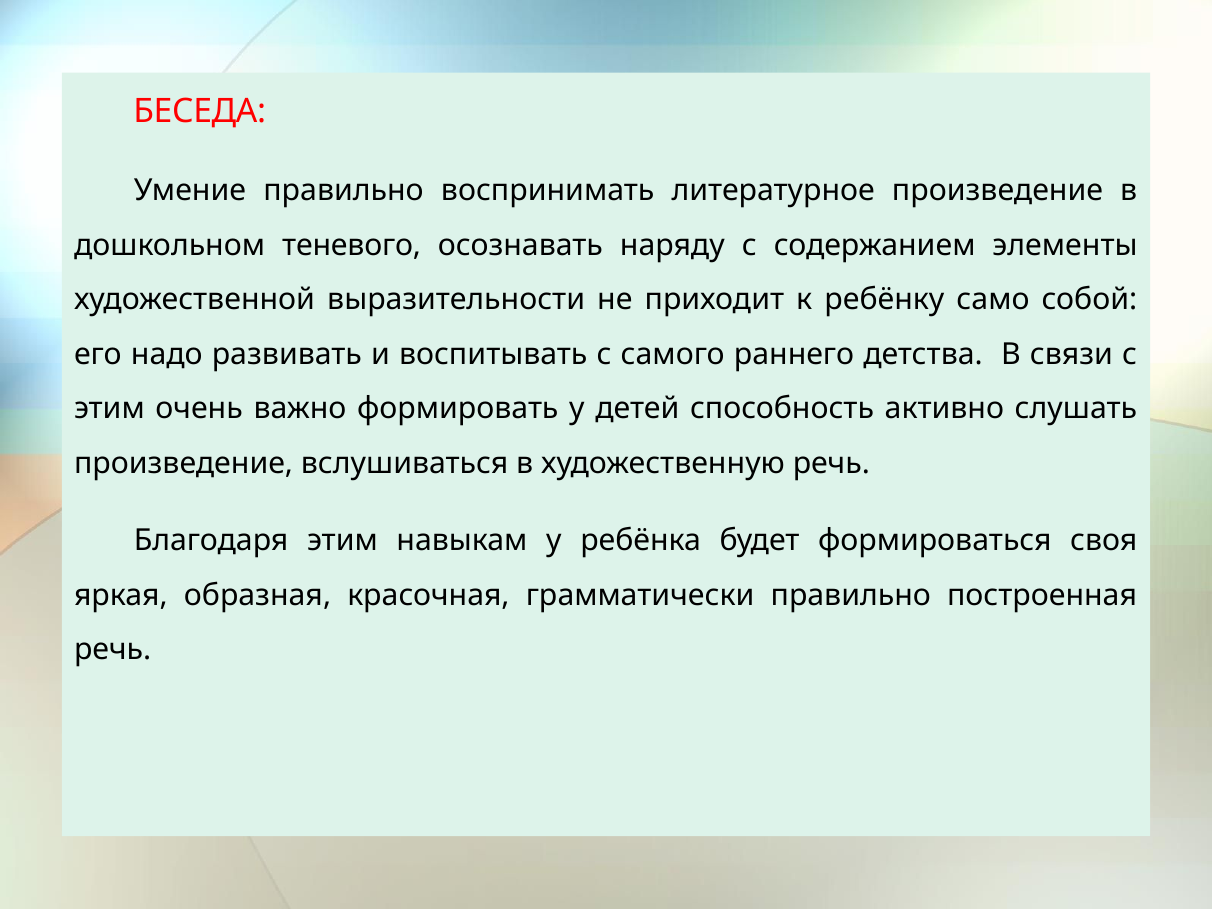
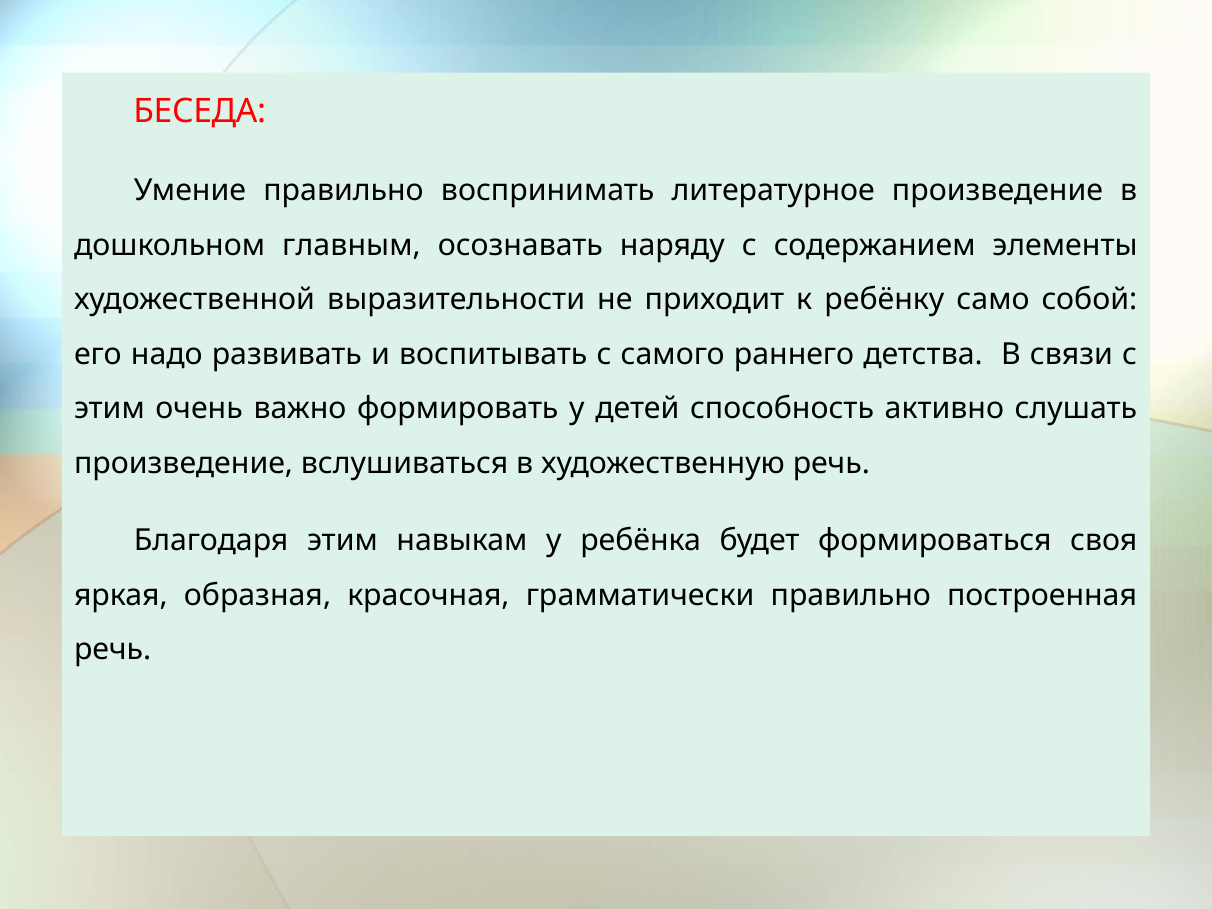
теневого: теневого -> главным
